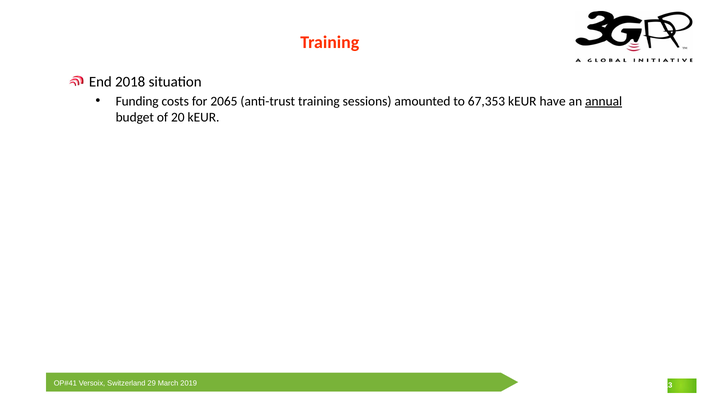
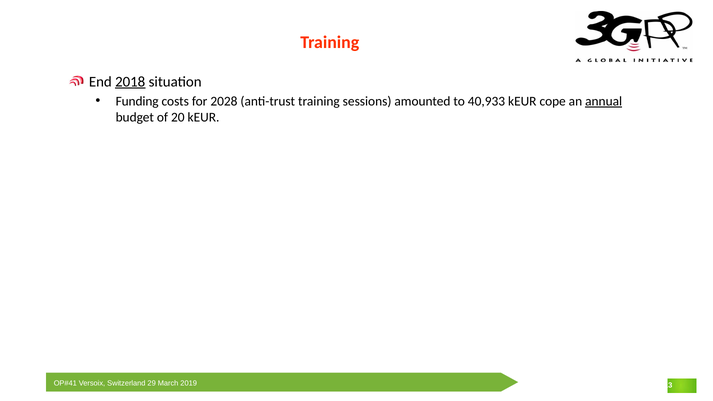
2018 underline: none -> present
2065: 2065 -> 2028
67,353: 67,353 -> 40,933
have: have -> cope
